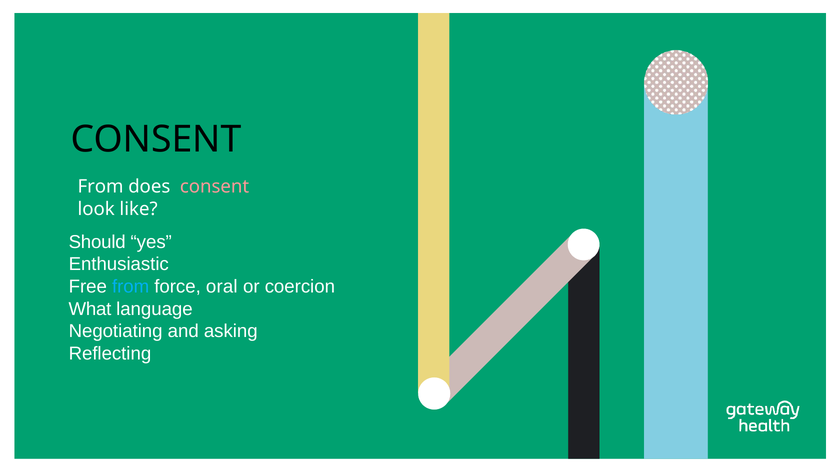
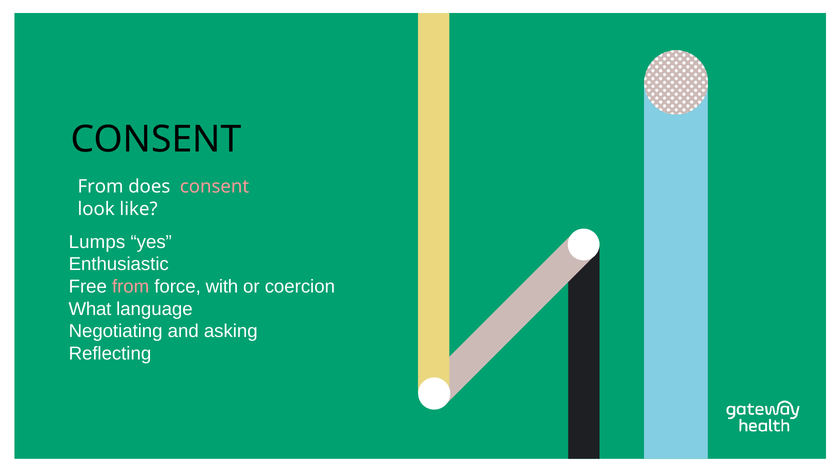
Should: Should -> Lumps
from at (131, 287) colour: light blue -> pink
oral: oral -> with
